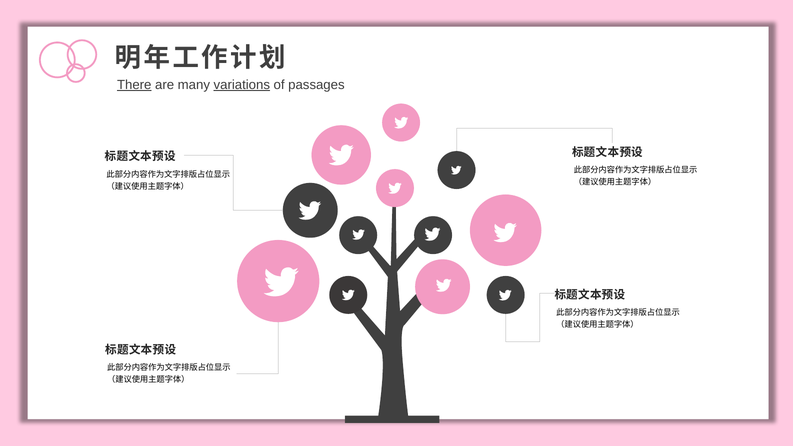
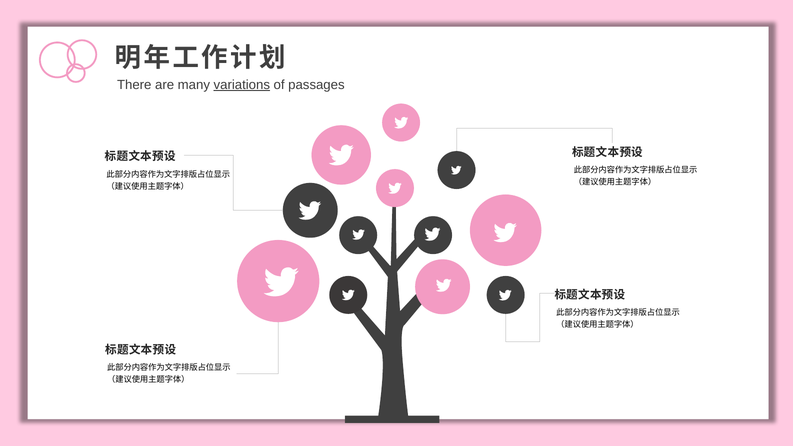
There underline: present -> none
